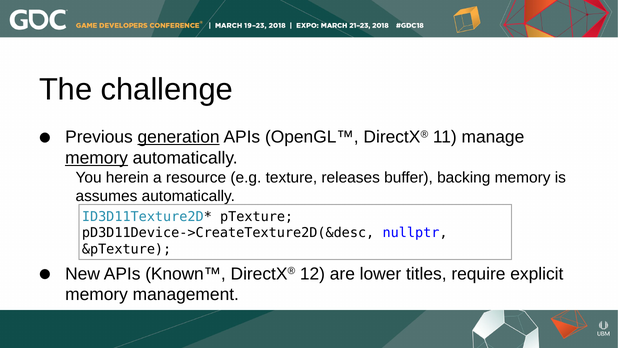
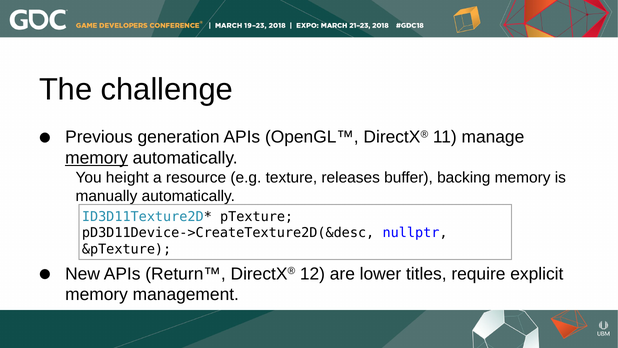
generation underline: present -> none
herein: herein -> height
assumes: assumes -> manually
Known™: Known™ -> Return™
